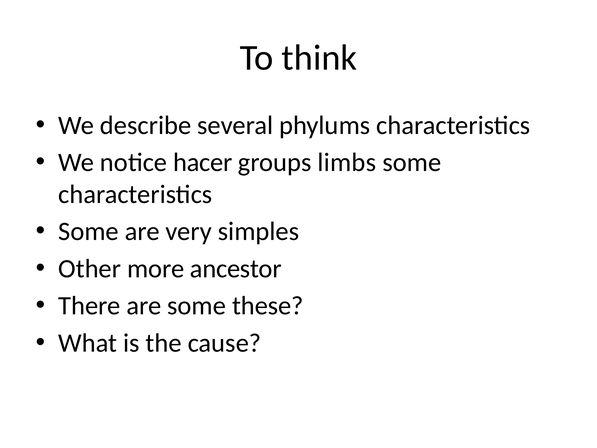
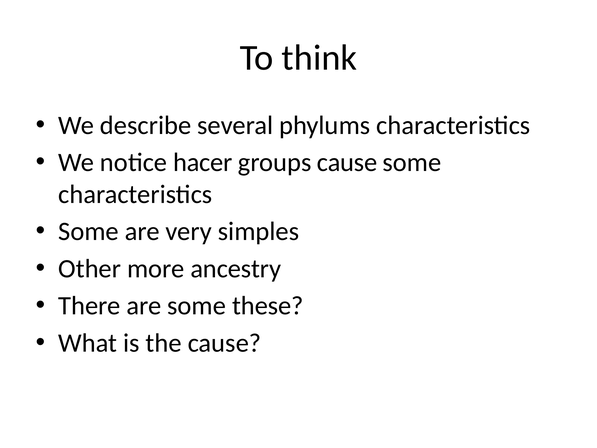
groups limbs: limbs -> cause
ancestor: ancestor -> ancestry
